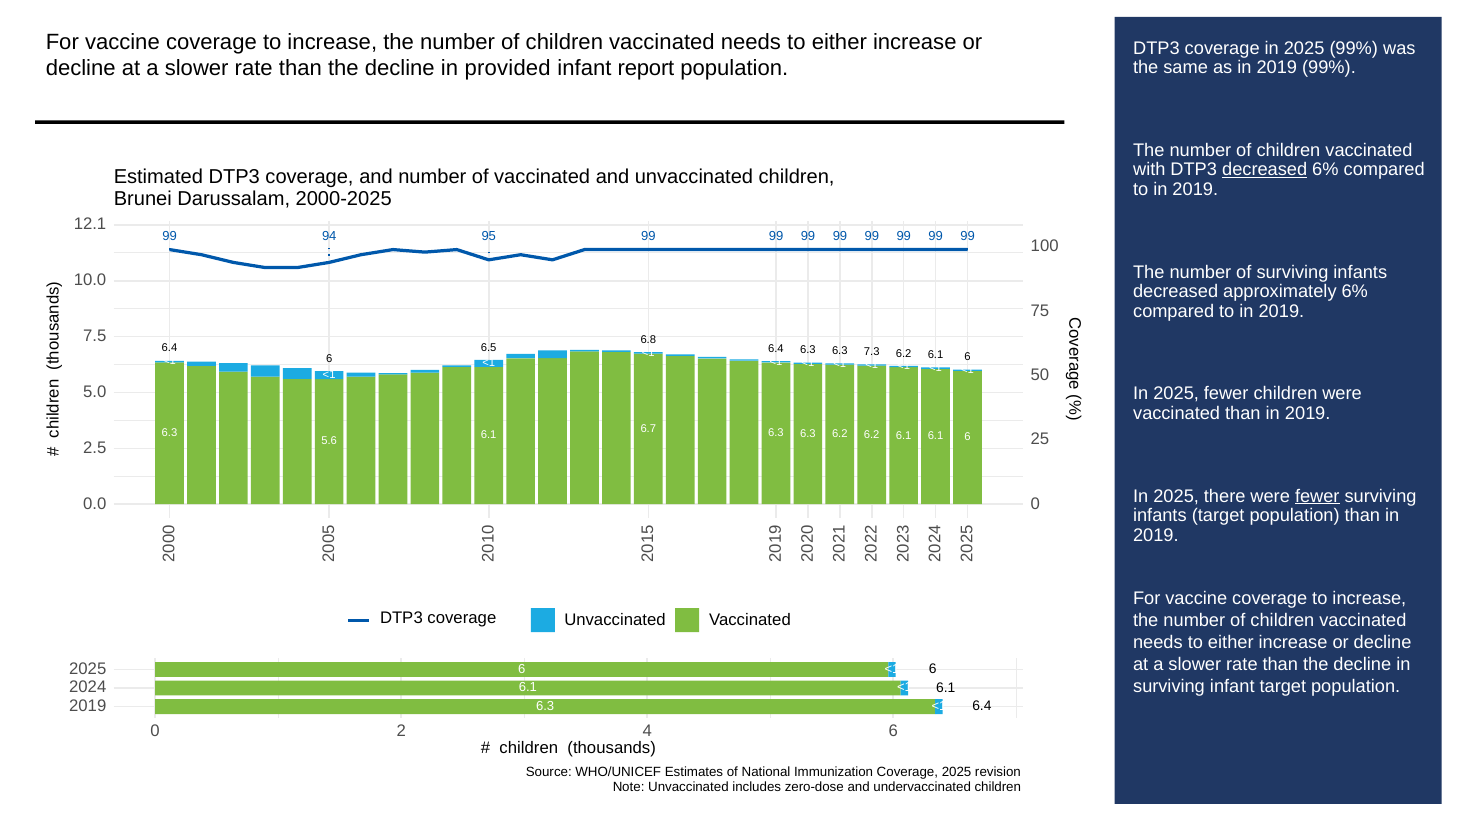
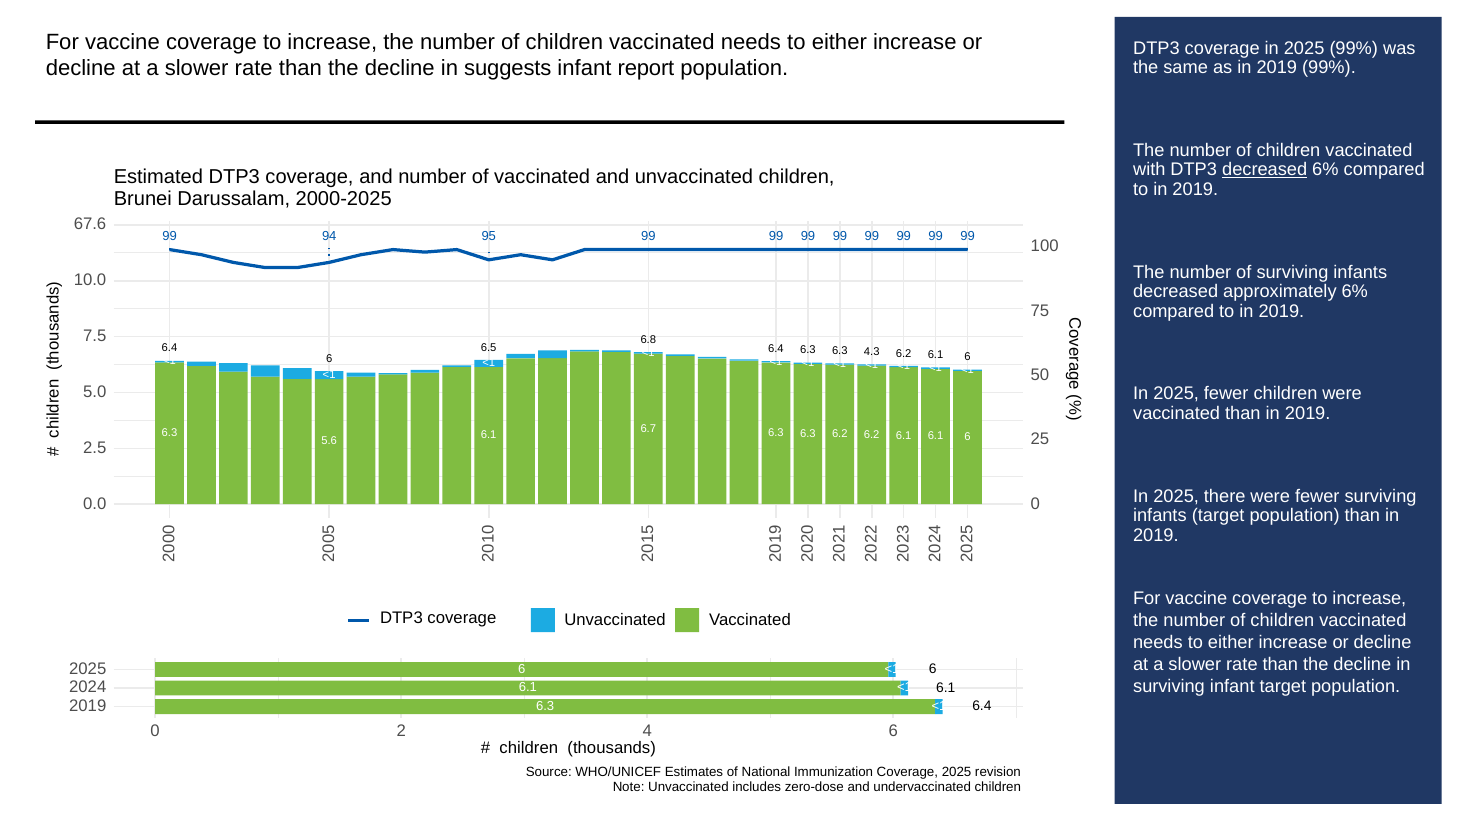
provided: provided -> suggests
12.1: 12.1 -> 67.6
7.3: 7.3 -> 4.3
fewer at (1317, 496) underline: present -> none
